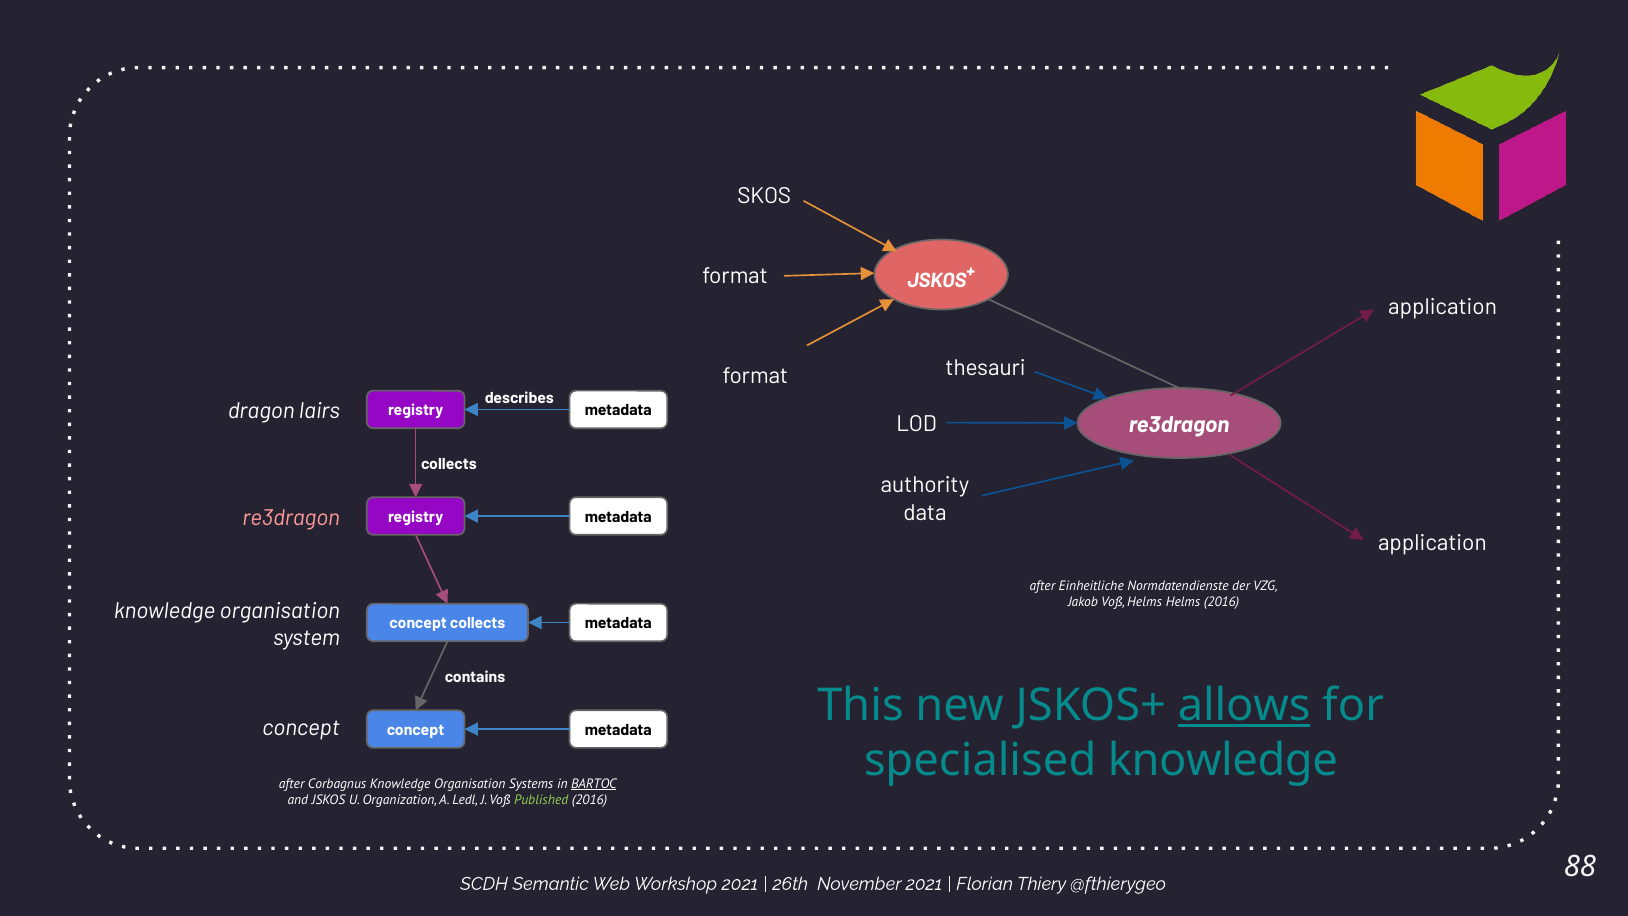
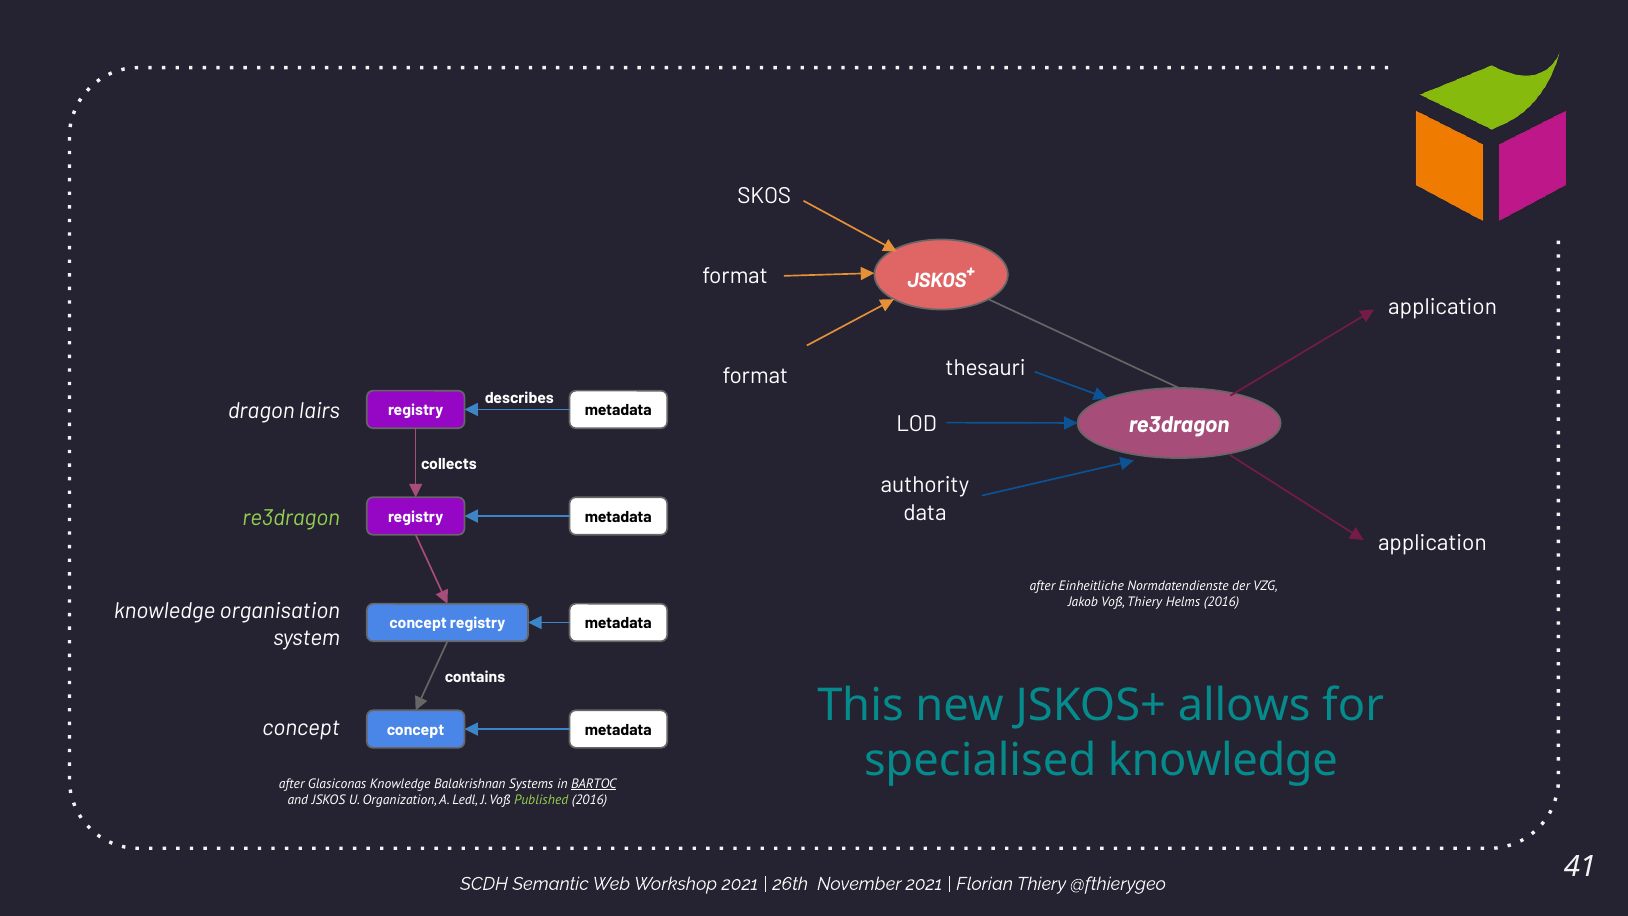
re3dragon at (291, 517) colour: pink -> light green
Voß Helms: Helms -> Thiery
concept collects: collects -> registry
allows underline: present -> none
Corbagnus: Corbagnus -> Glasiconas
Organisation at (470, 784): Organisation -> Balakrishnan
88: 88 -> 41
